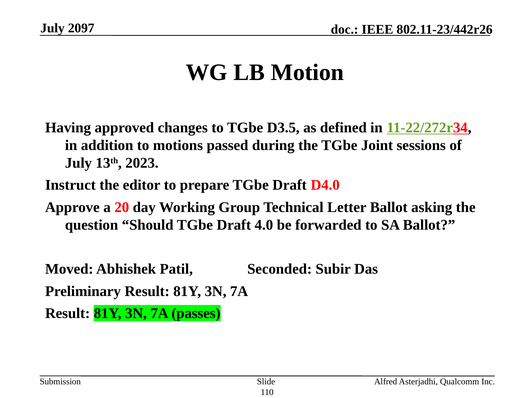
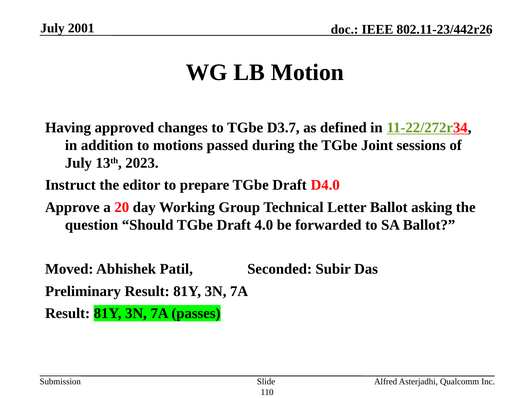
2097: 2097 -> 2001
D3.5: D3.5 -> D3.7
